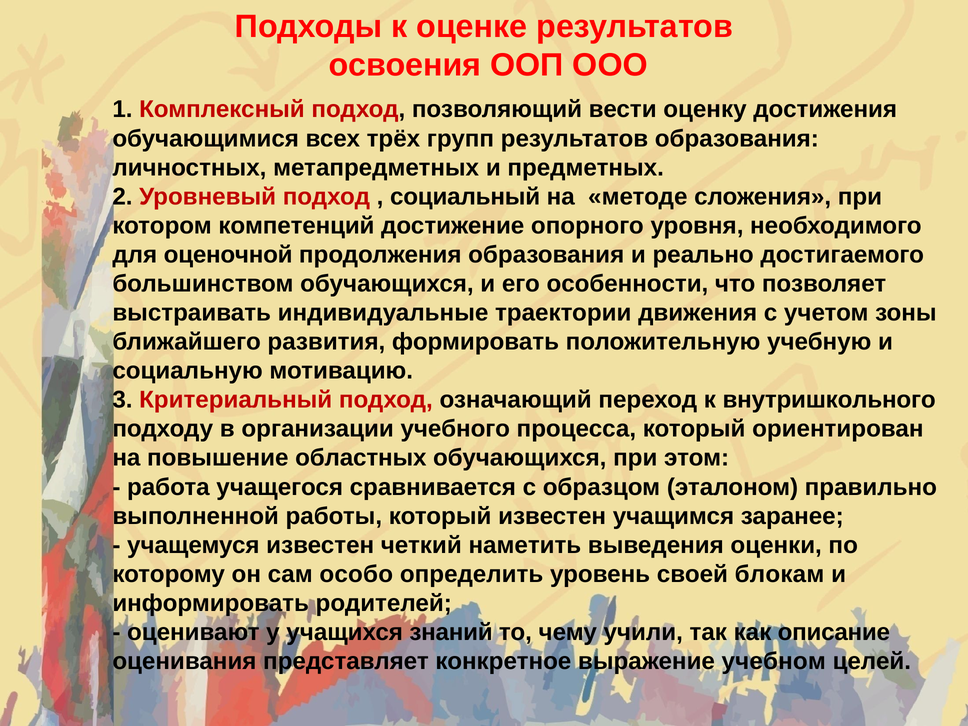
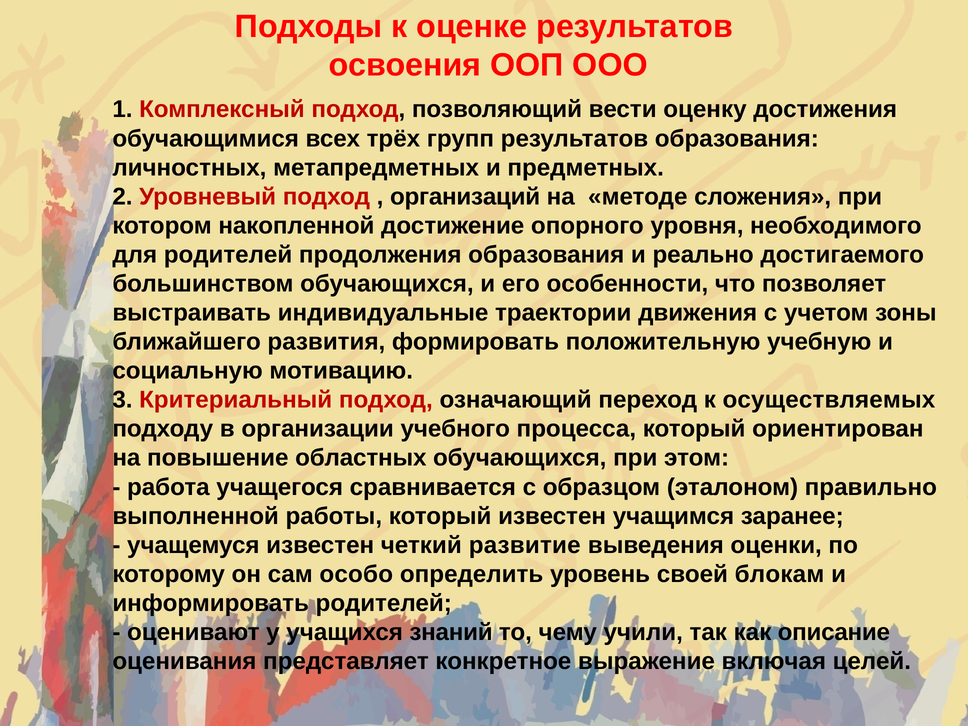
социальный: социальный -> организаций
компетенций: компетенций -> накопленной
для оценочной: оценочной -> родителей
внутришкольного: внутришкольного -> осуществляемых
наметить: наметить -> развитие
учебном: учебном -> включая
